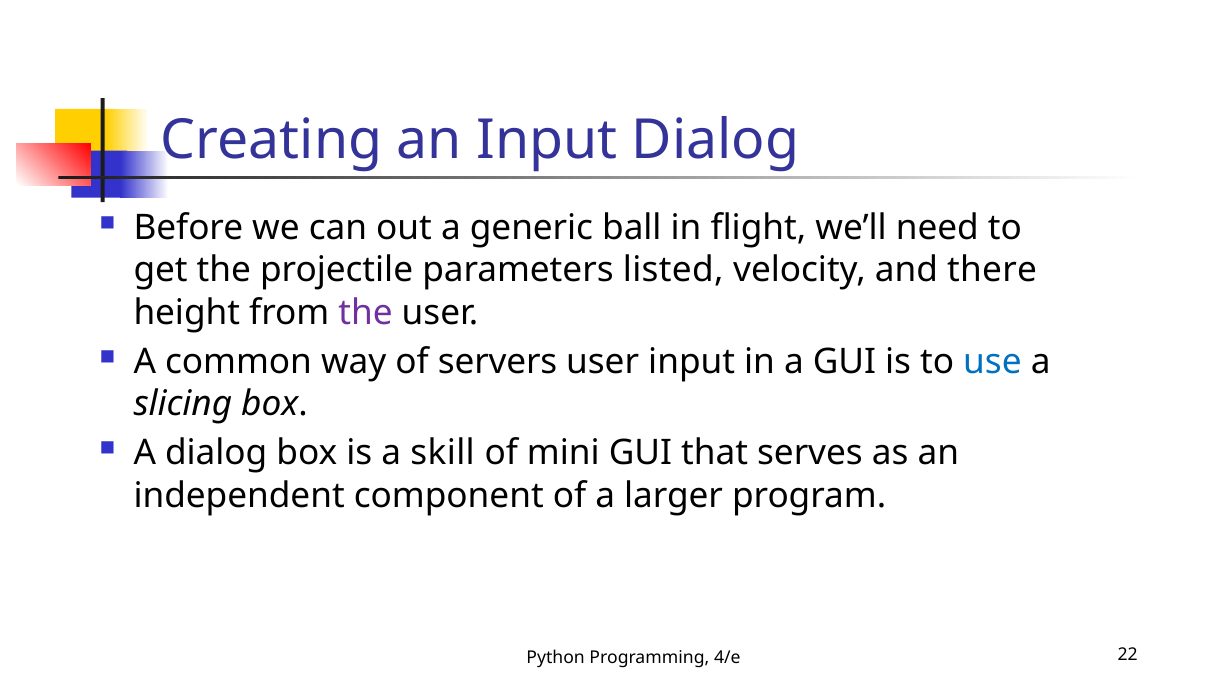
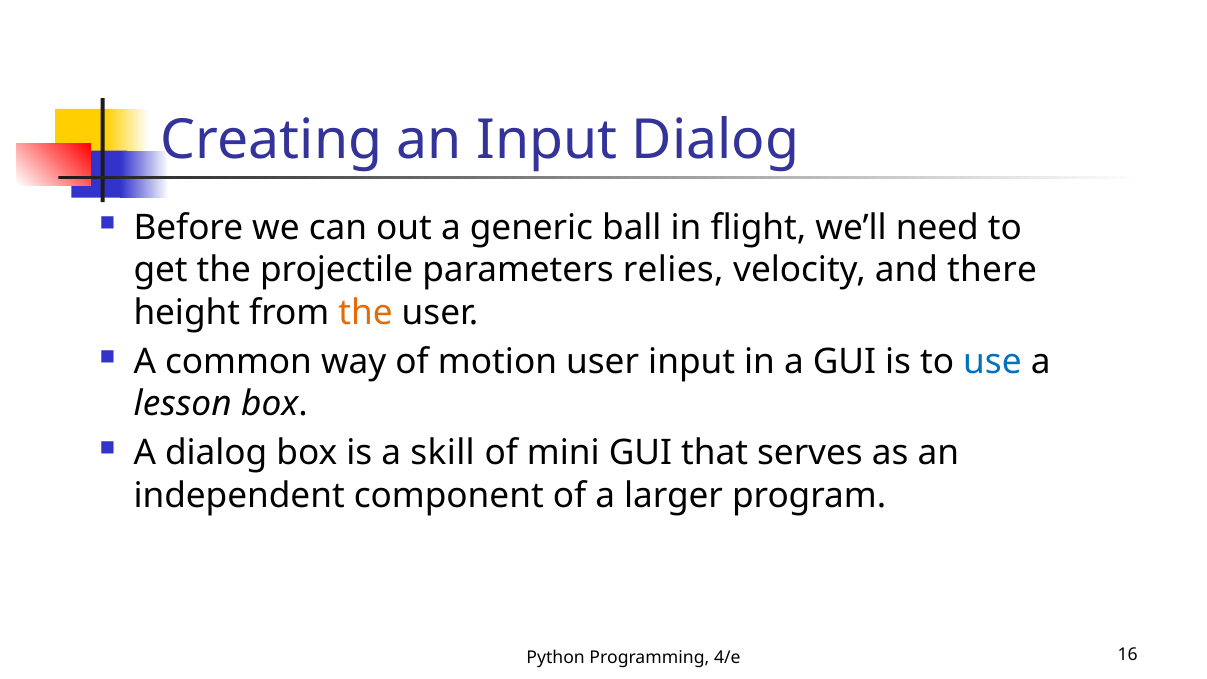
listed: listed -> relies
the at (365, 312) colour: purple -> orange
servers: servers -> motion
slicing: slicing -> lesson
22: 22 -> 16
